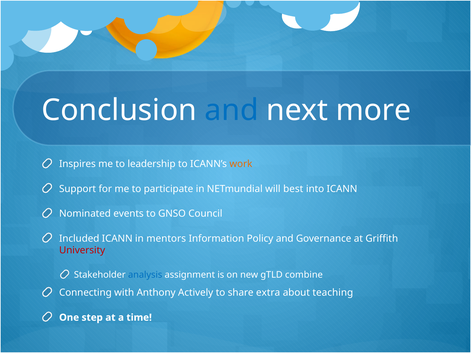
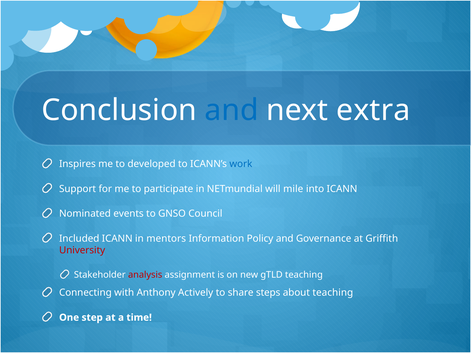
more: more -> extra
leadership: leadership -> developed
work colour: orange -> blue
best: best -> mile
analysis colour: blue -> red
gTLD combine: combine -> teaching
extra: extra -> steps
